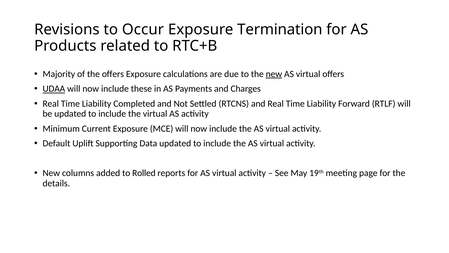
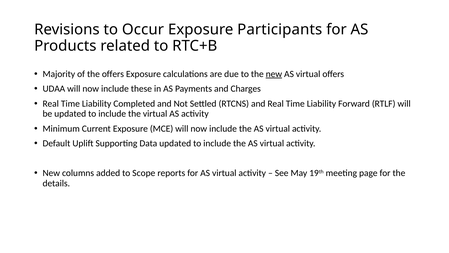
Termination: Termination -> Participants
UDAA underline: present -> none
Rolled: Rolled -> Scope
